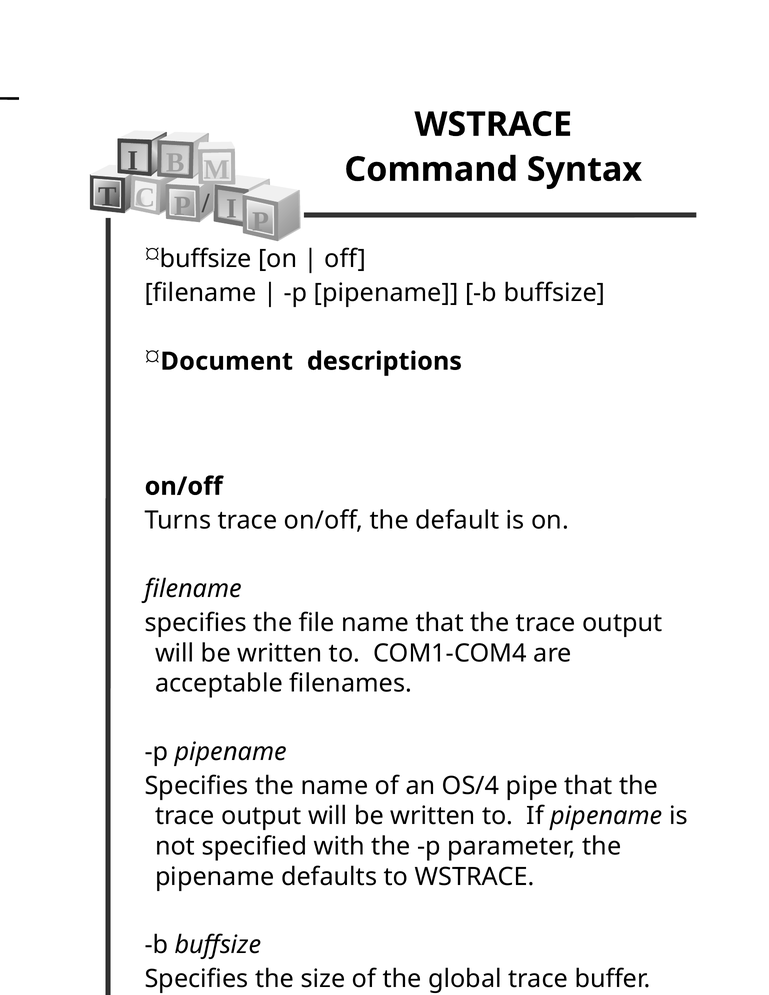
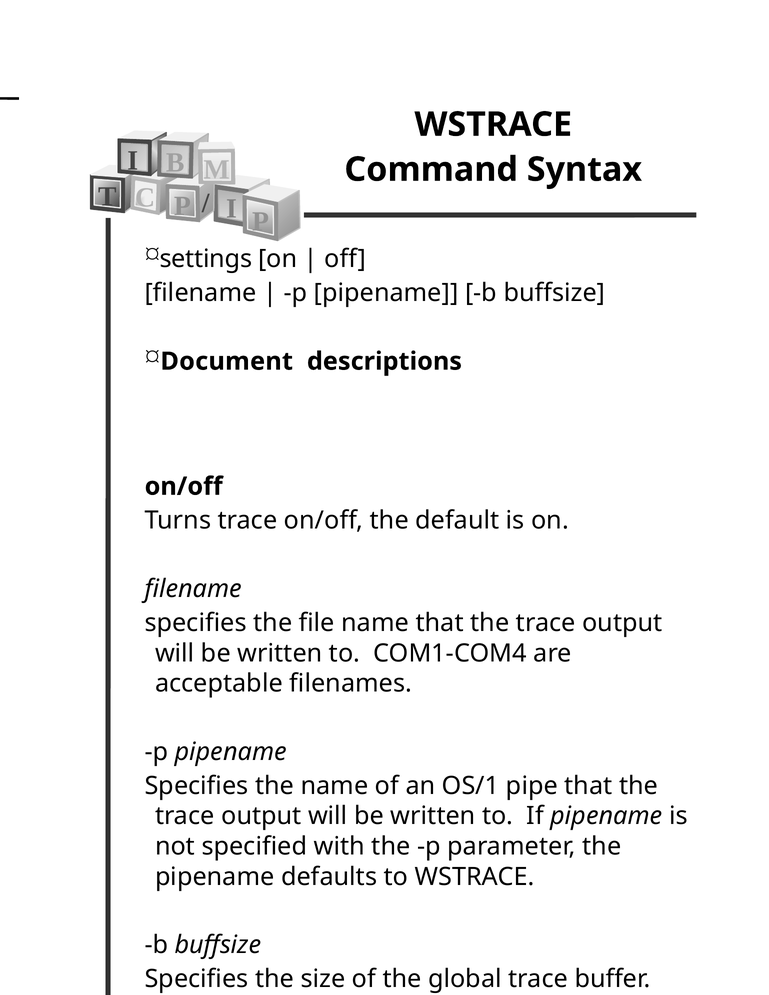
buffsize at (206, 259): buffsize -> settings
OS/4: OS/4 -> OS/1
